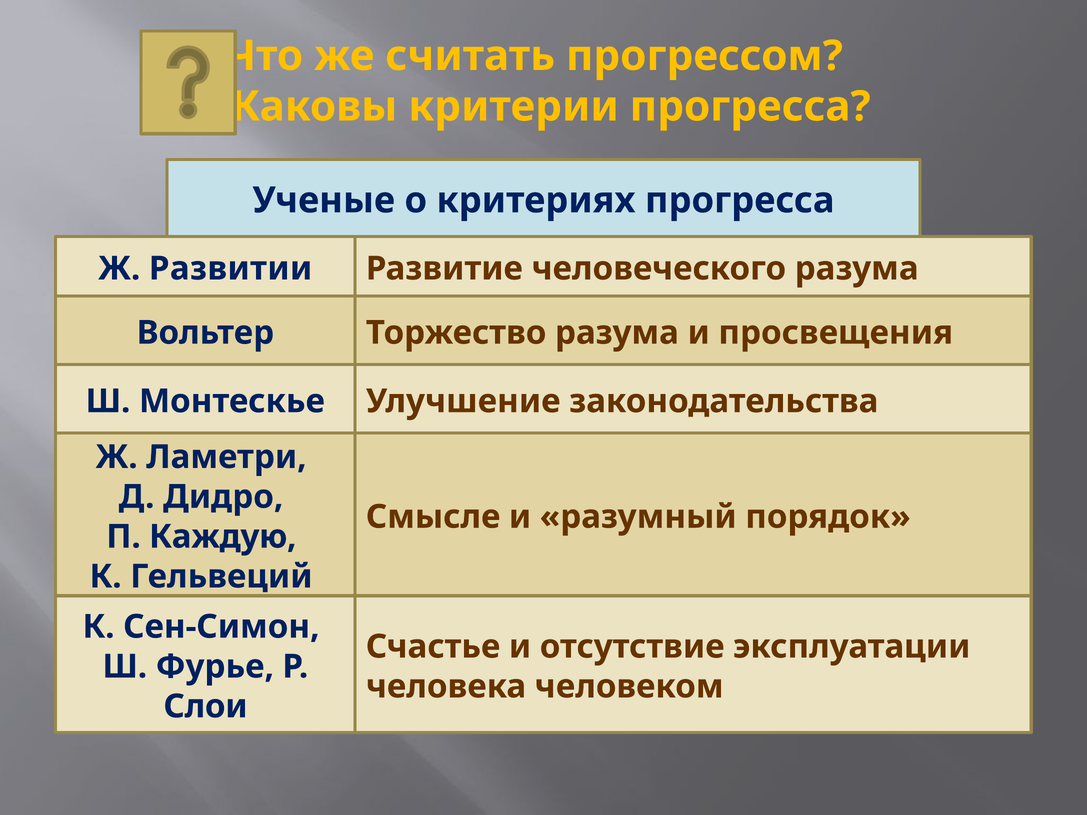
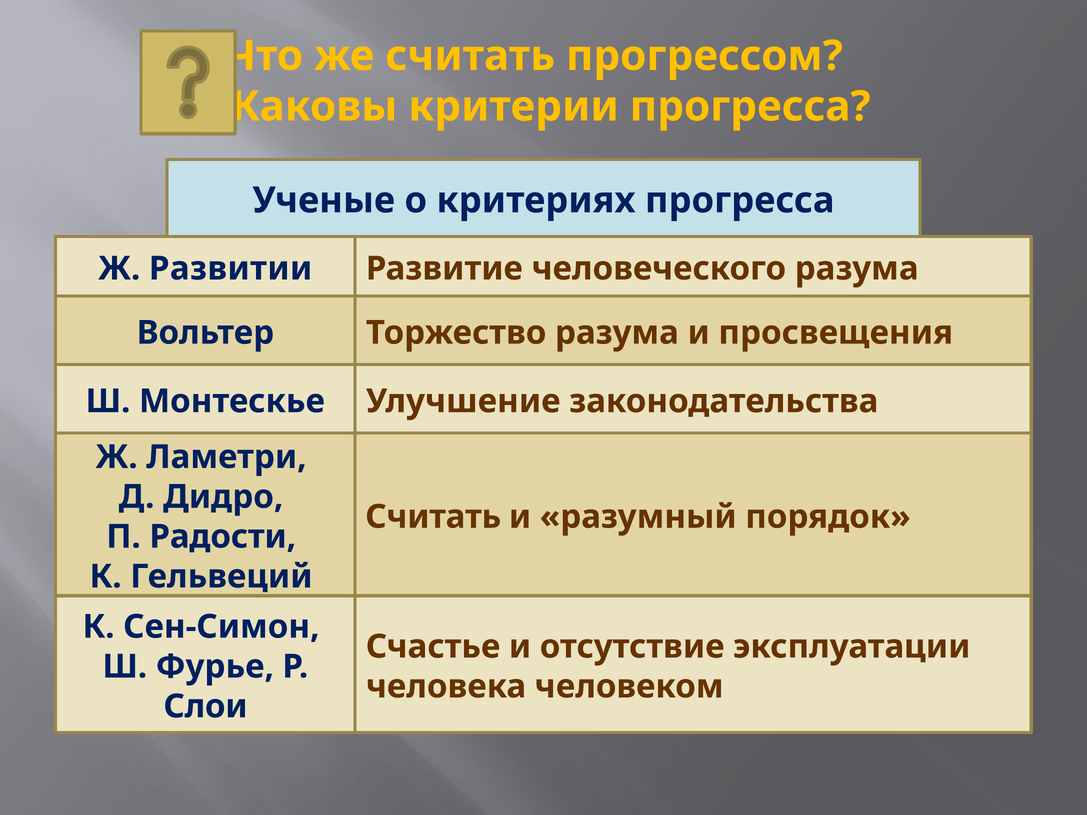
Смысле at (433, 517): Смысле -> Считать
Каждую: Каждую -> Радости
